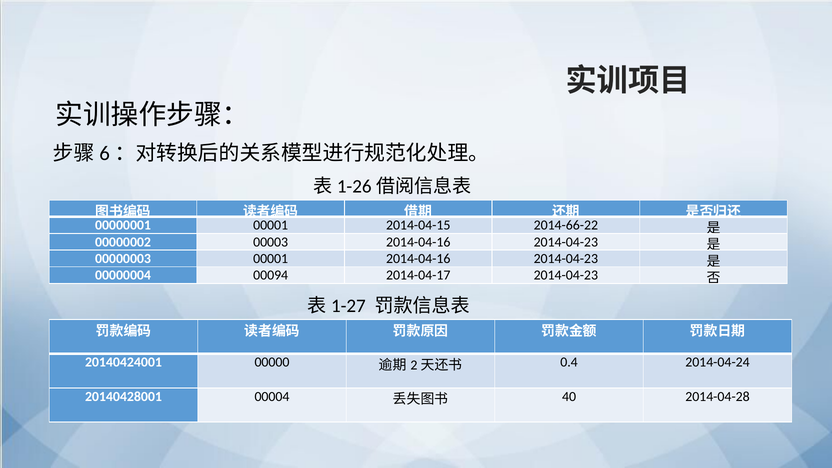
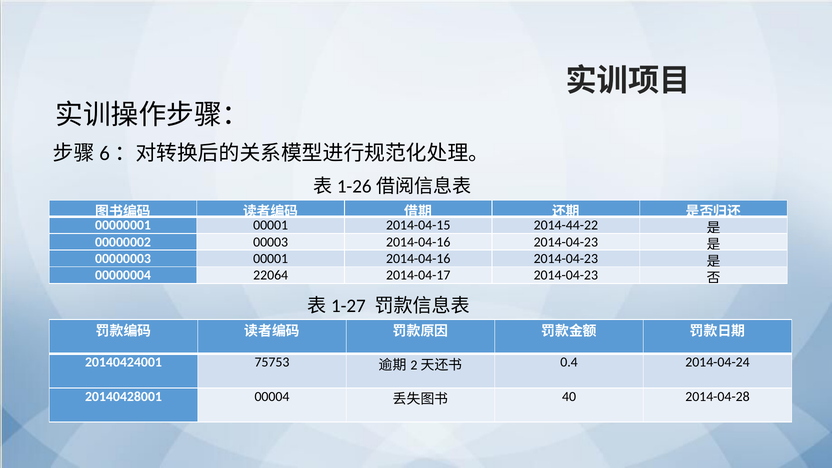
2014-66-22: 2014-66-22 -> 2014-44-22
00094: 00094 -> 22064
00000: 00000 -> 75753
